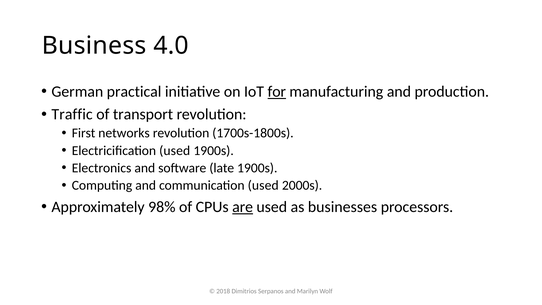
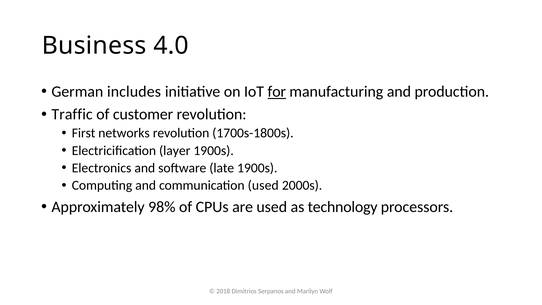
practical: practical -> includes
transport: transport -> customer
Electricification used: used -> layer
are underline: present -> none
businesses: businesses -> technology
